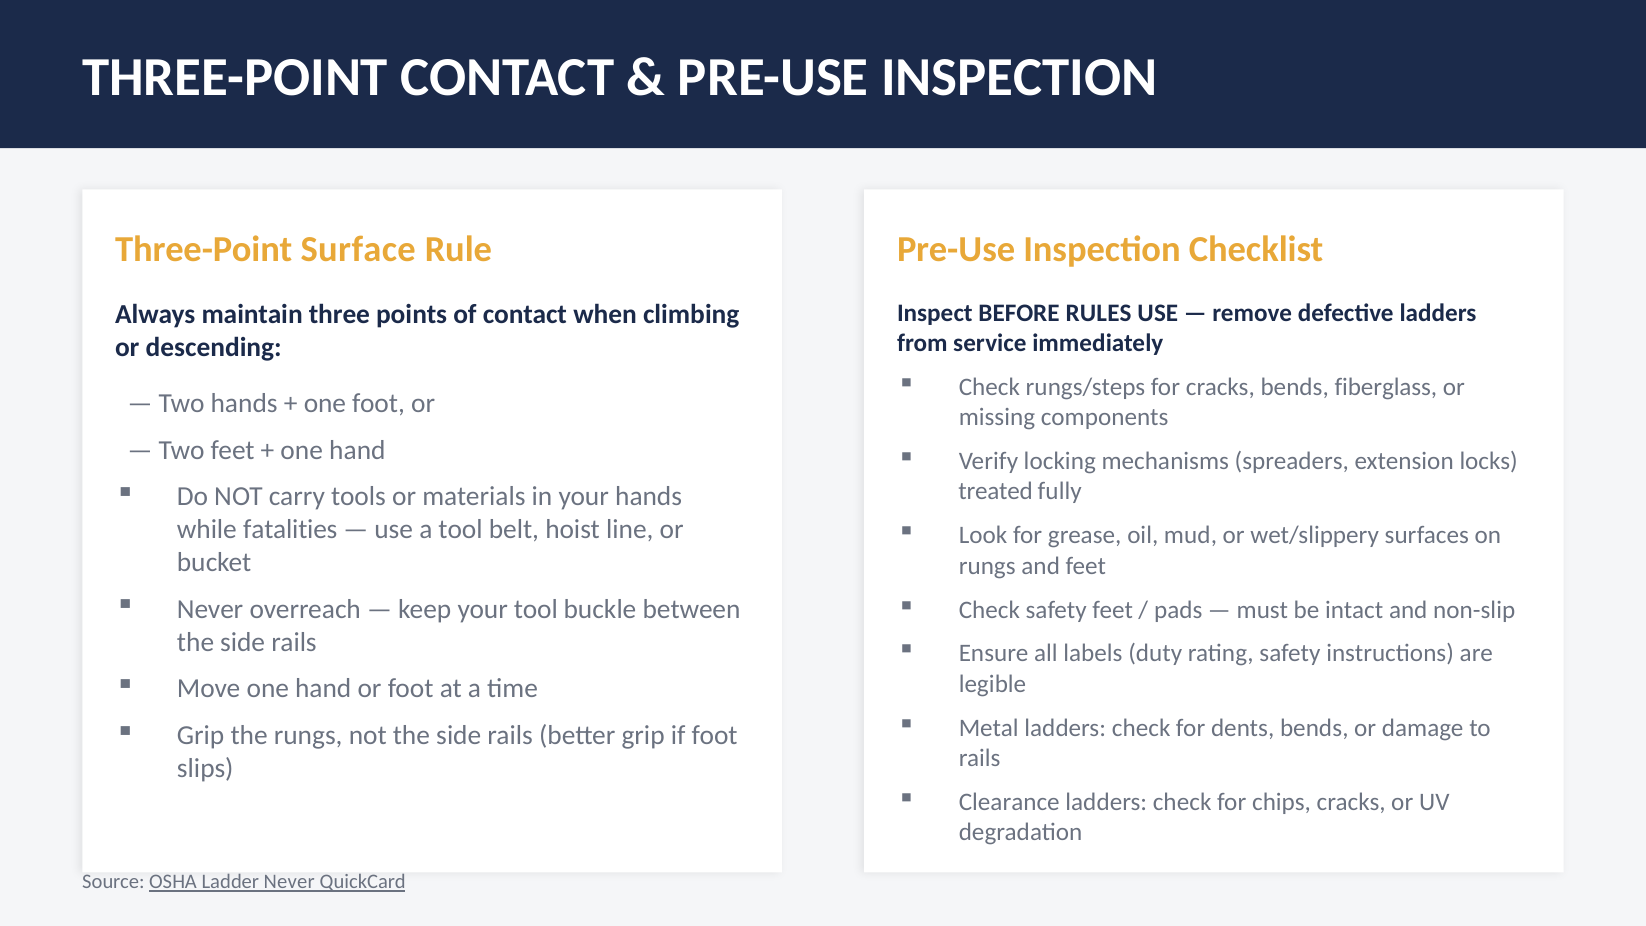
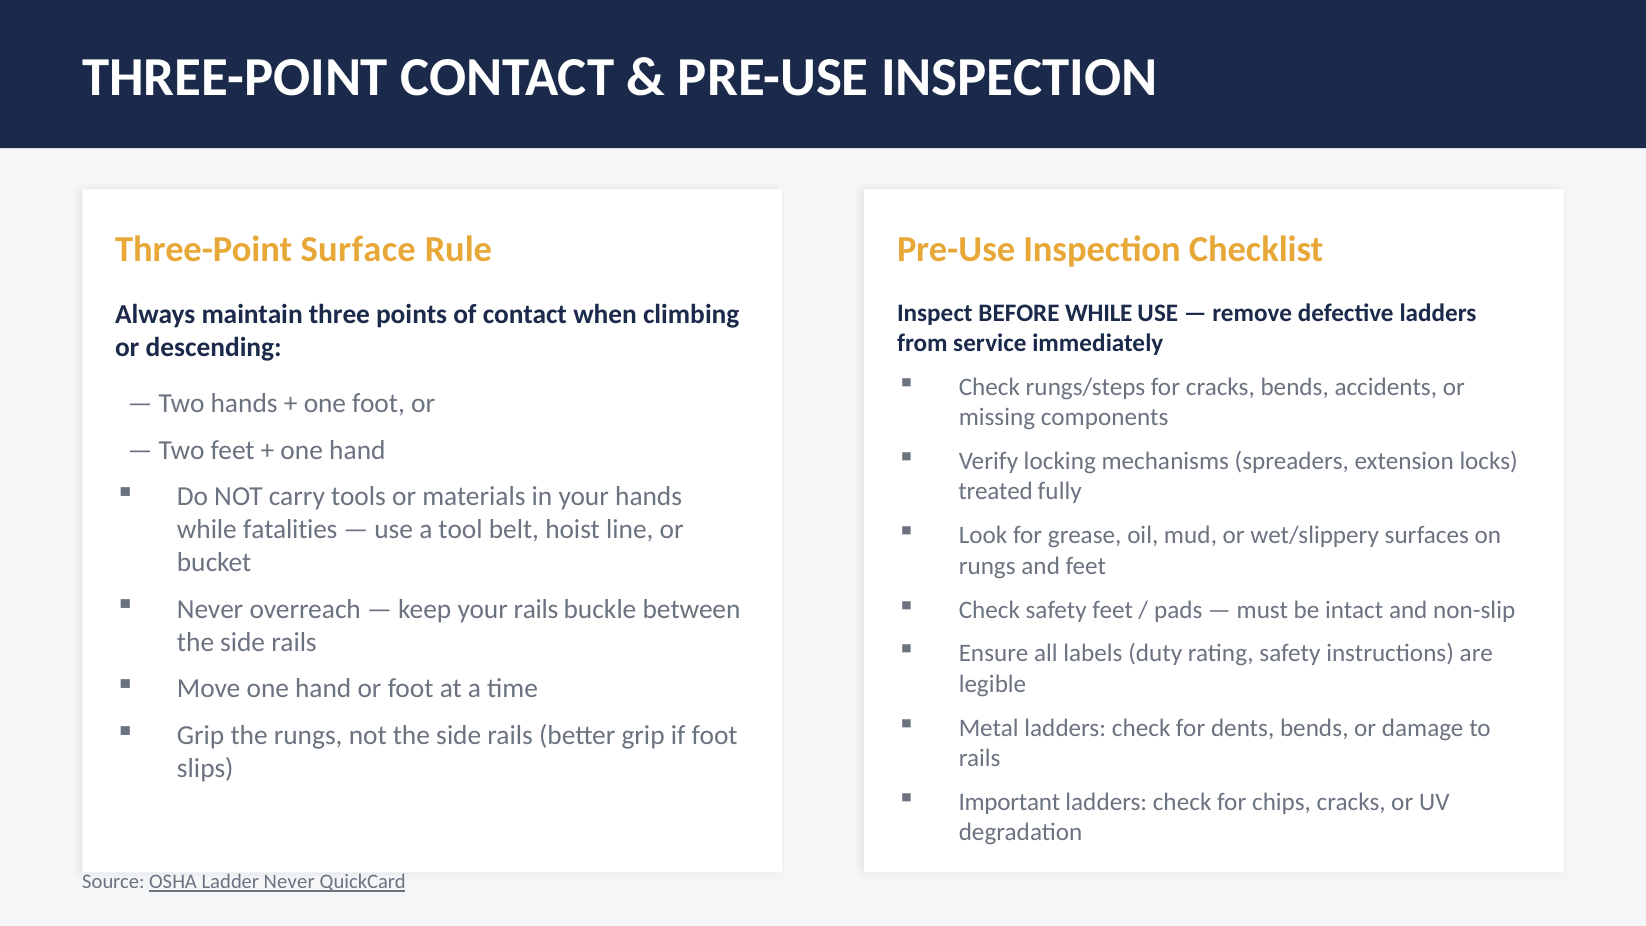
BEFORE RULES: RULES -> WHILE
fiberglass: fiberglass -> accidents
your tool: tool -> rails
Clearance: Clearance -> Important
